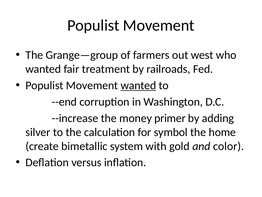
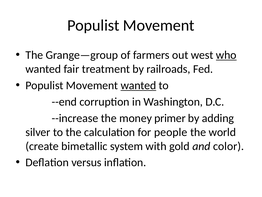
who underline: none -> present
symbol: symbol -> people
home: home -> world
